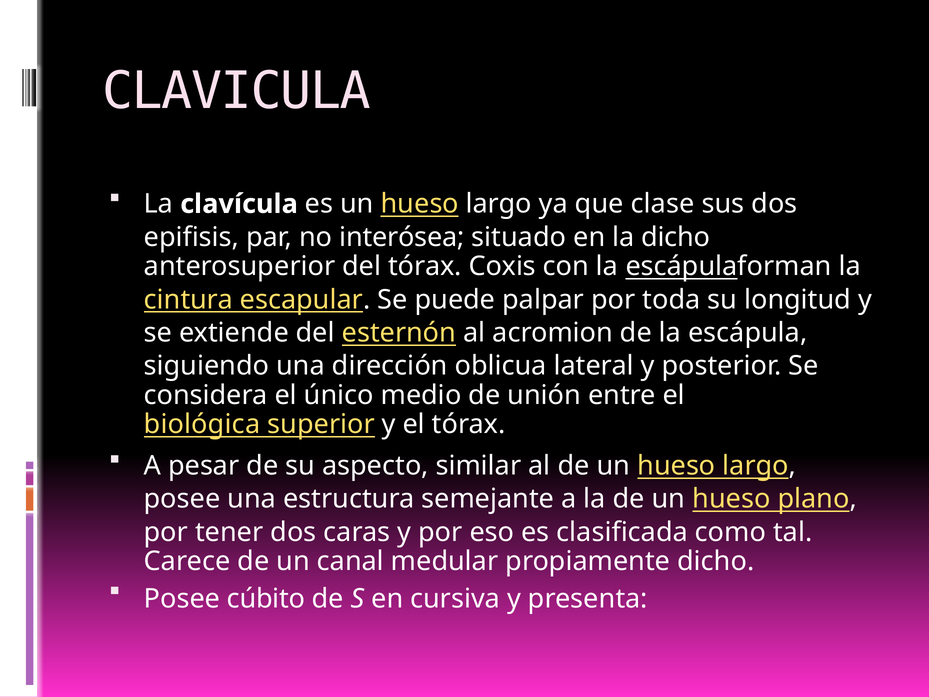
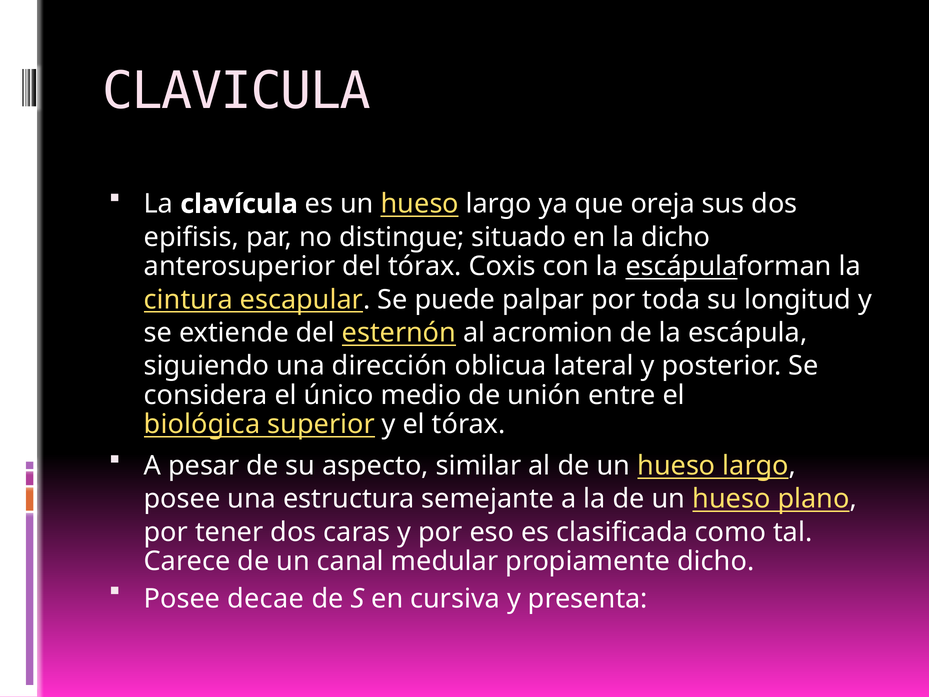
clase: clase -> oreja
interósea: interósea -> distingue
cúbito: cúbito -> decae
